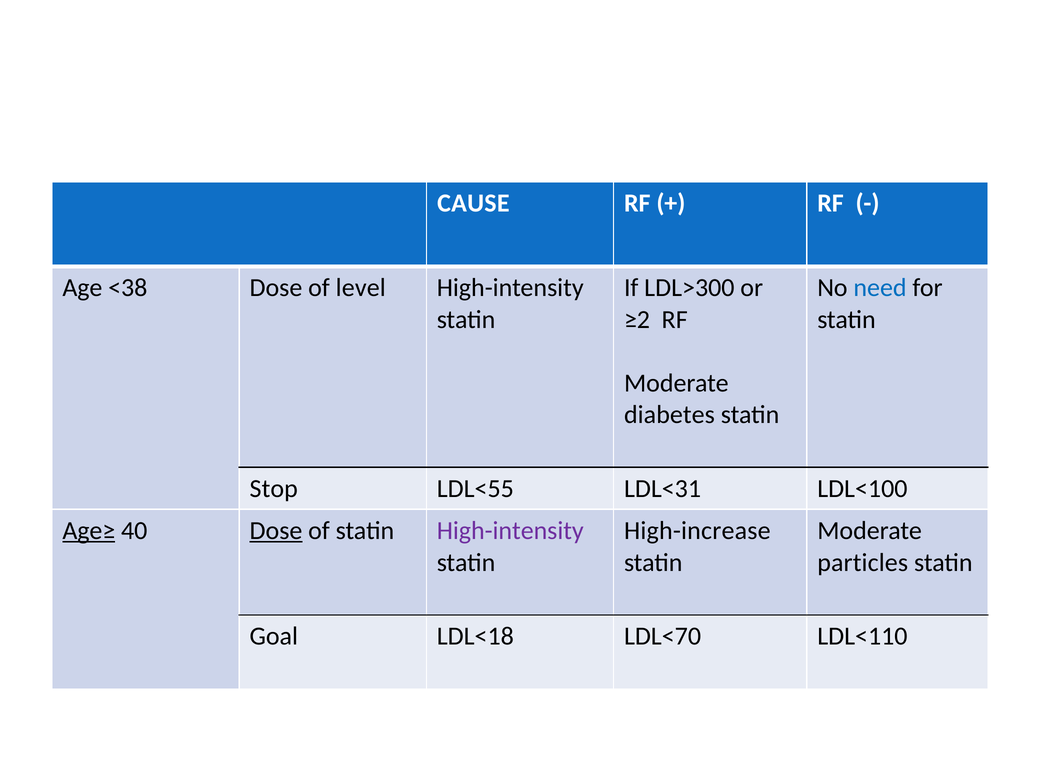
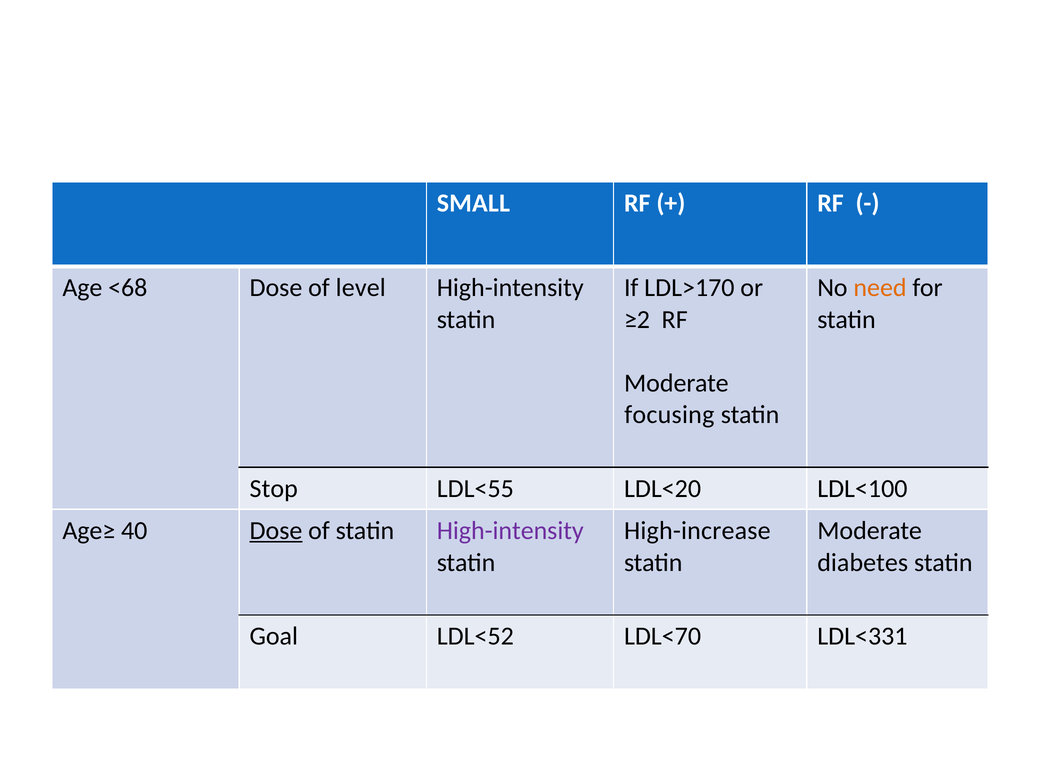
CAUSE: CAUSE -> SMALL
<38: <38 -> <68
LDL>300: LDL>300 -> LDL>170
need colour: blue -> orange
diabetes: diabetes -> focusing
LDL<31: LDL<31 -> LDL<20
Age≥ underline: present -> none
particles: particles -> diabetes
LDL<18: LDL<18 -> LDL<52
LDL<110: LDL<110 -> LDL<331
